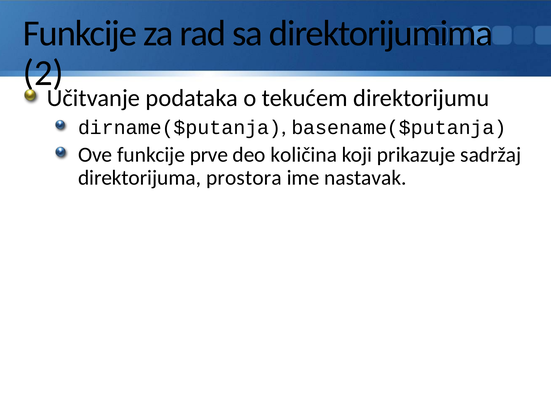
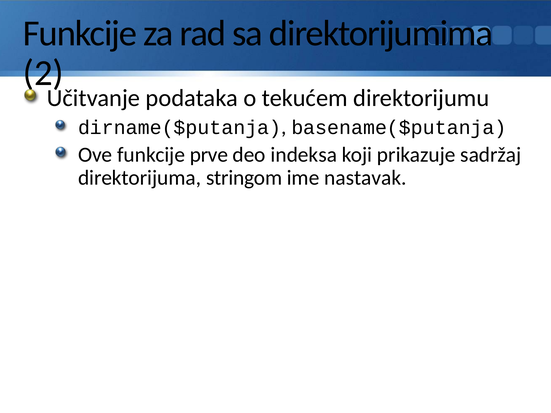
količina: količina -> indeksa
prostora: prostora -> stringom
